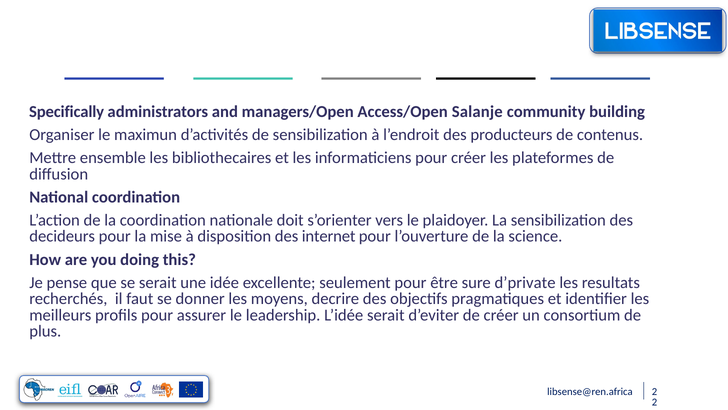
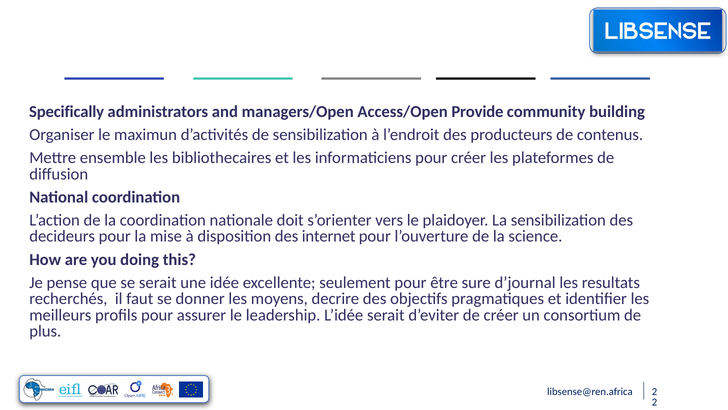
Salanje: Salanje -> Provide
d’private: d’private -> d’journal
